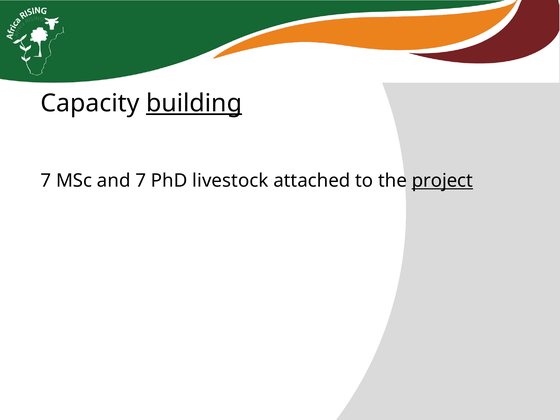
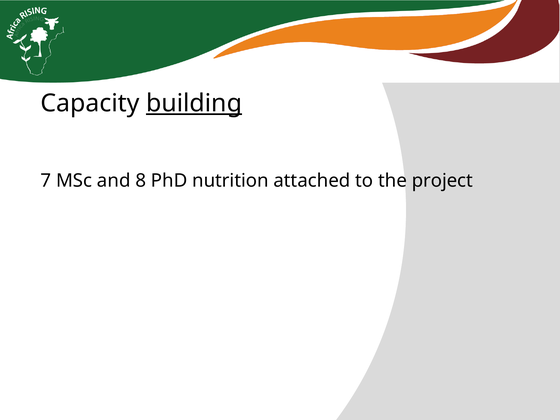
and 7: 7 -> 8
livestock: livestock -> nutrition
project underline: present -> none
